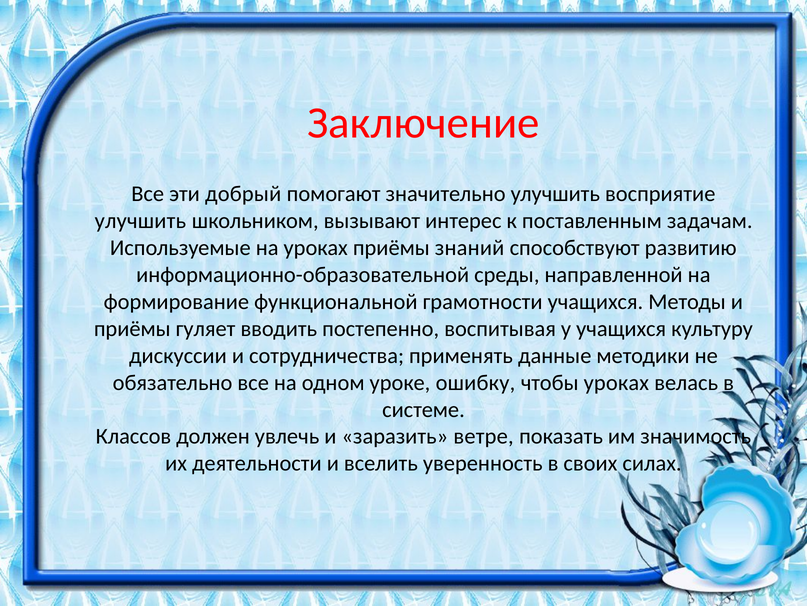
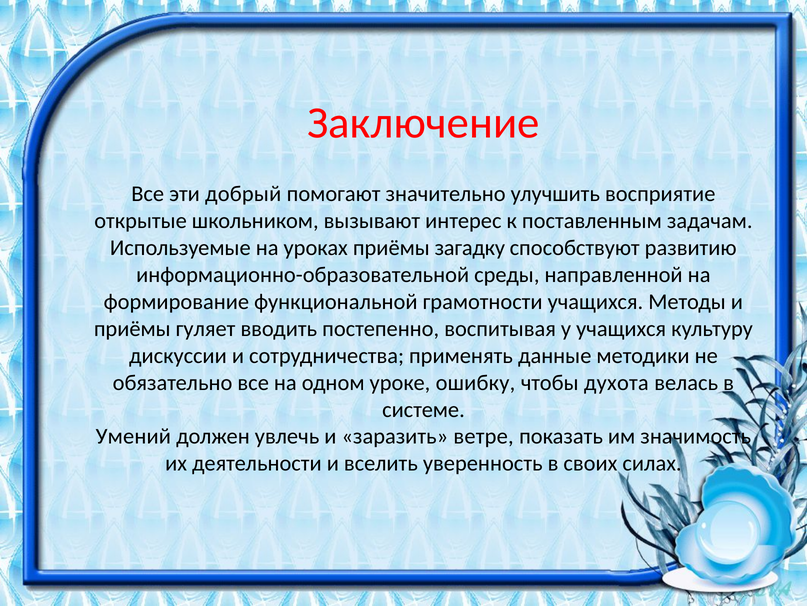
улучшить at (140, 221): улучшить -> открытые
знаний: знаний -> загадку
чтобы уроках: уроках -> духота
Классов: Классов -> Умений
